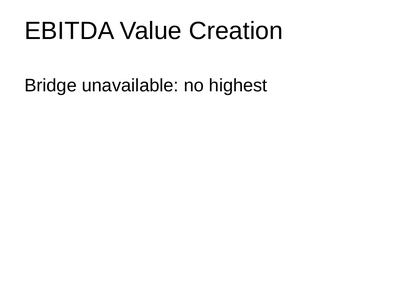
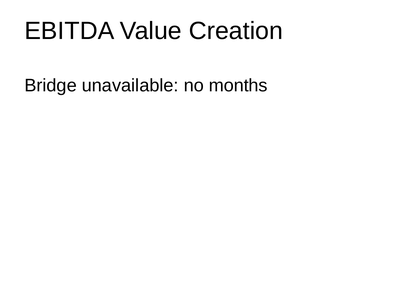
highest: highest -> months
